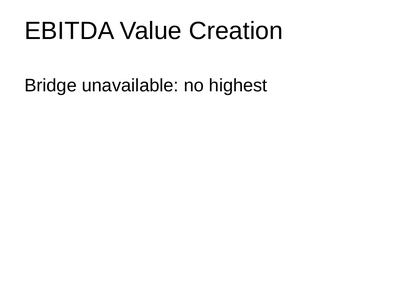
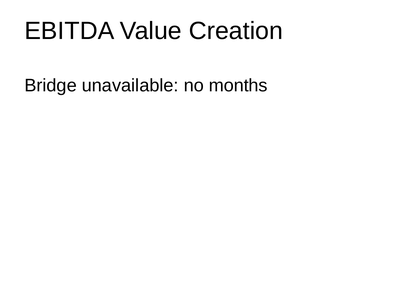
highest: highest -> months
